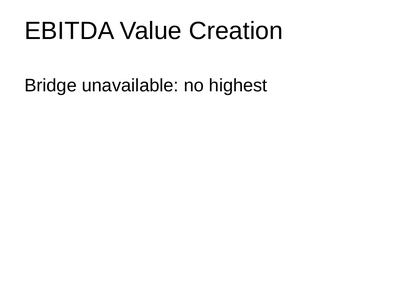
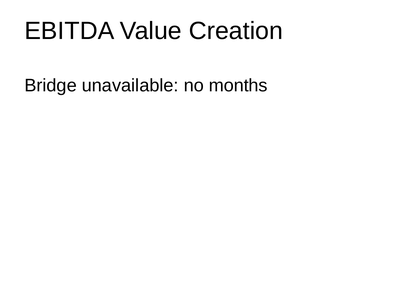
highest: highest -> months
